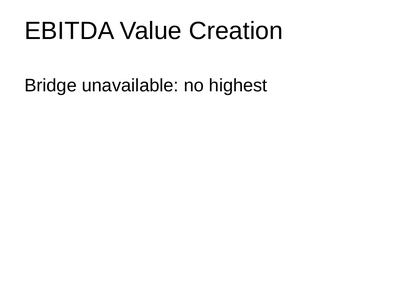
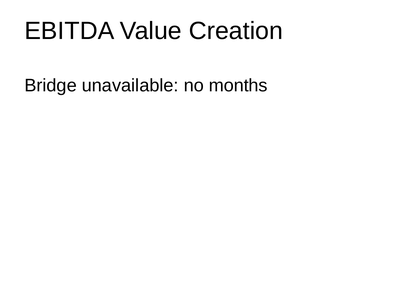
highest: highest -> months
